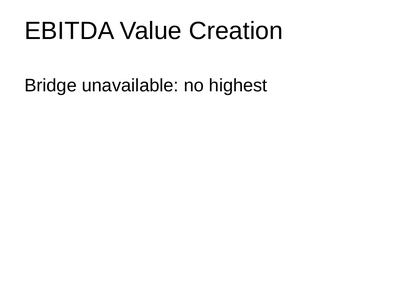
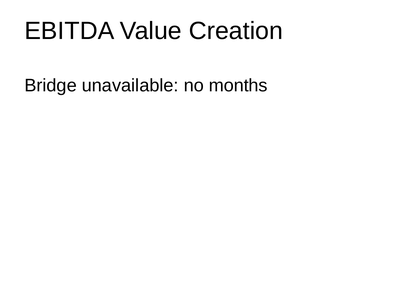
highest: highest -> months
